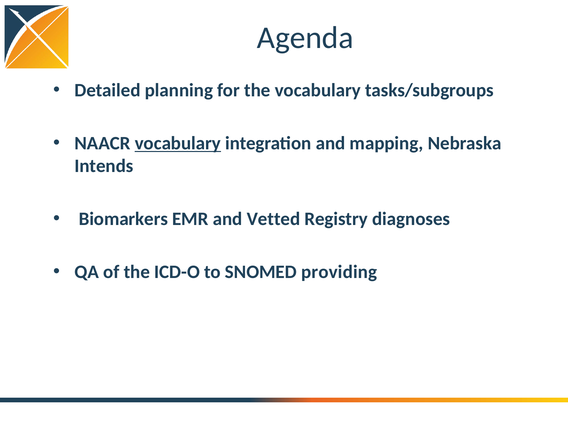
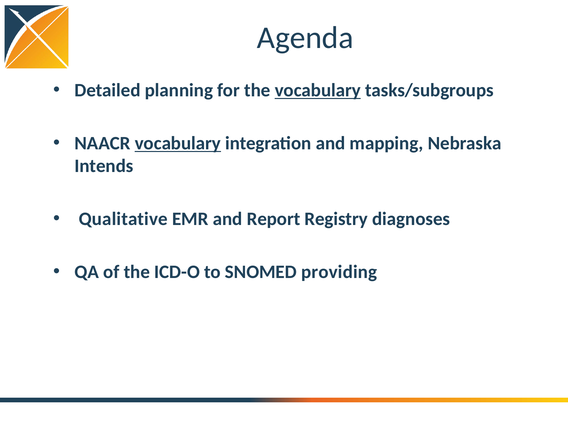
vocabulary at (318, 90) underline: none -> present
Biomarkers: Biomarkers -> Qualitative
Vetted: Vetted -> Report
